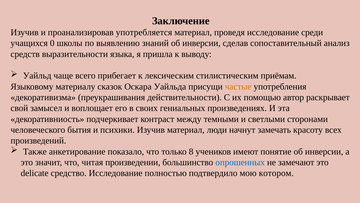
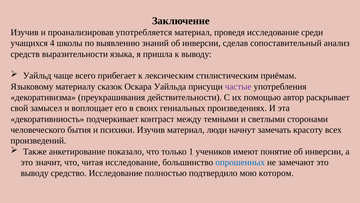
0: 0 -> 4
частые colour: orange -> purple
8: 8 -> 1
читая произведении: произведении -> исследование
delicate at (35, 173): delicate -> выводу
